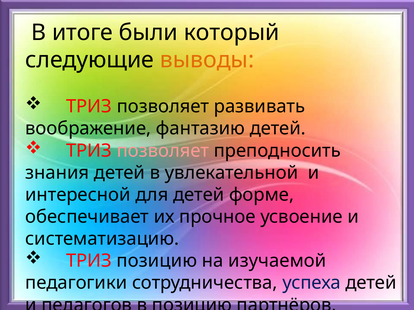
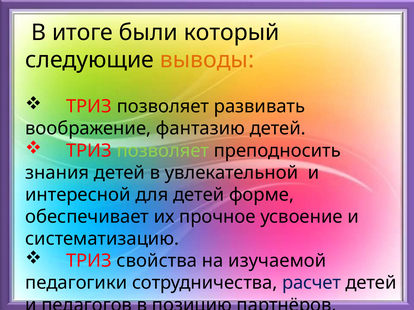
позволяет at (163, 151) colour: pink -> light green
ТРИЗ позицию: позицию -> свойства
сотрудничества успеха: успеха -> расчет
